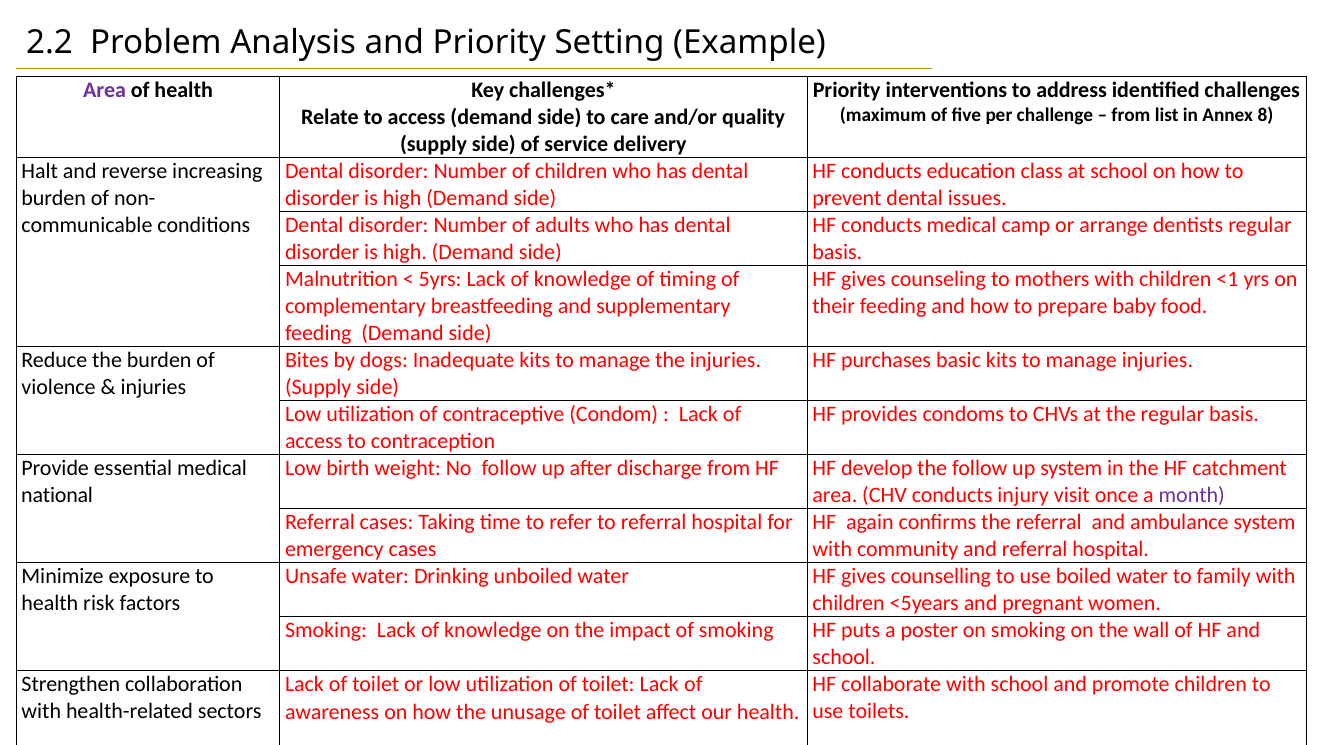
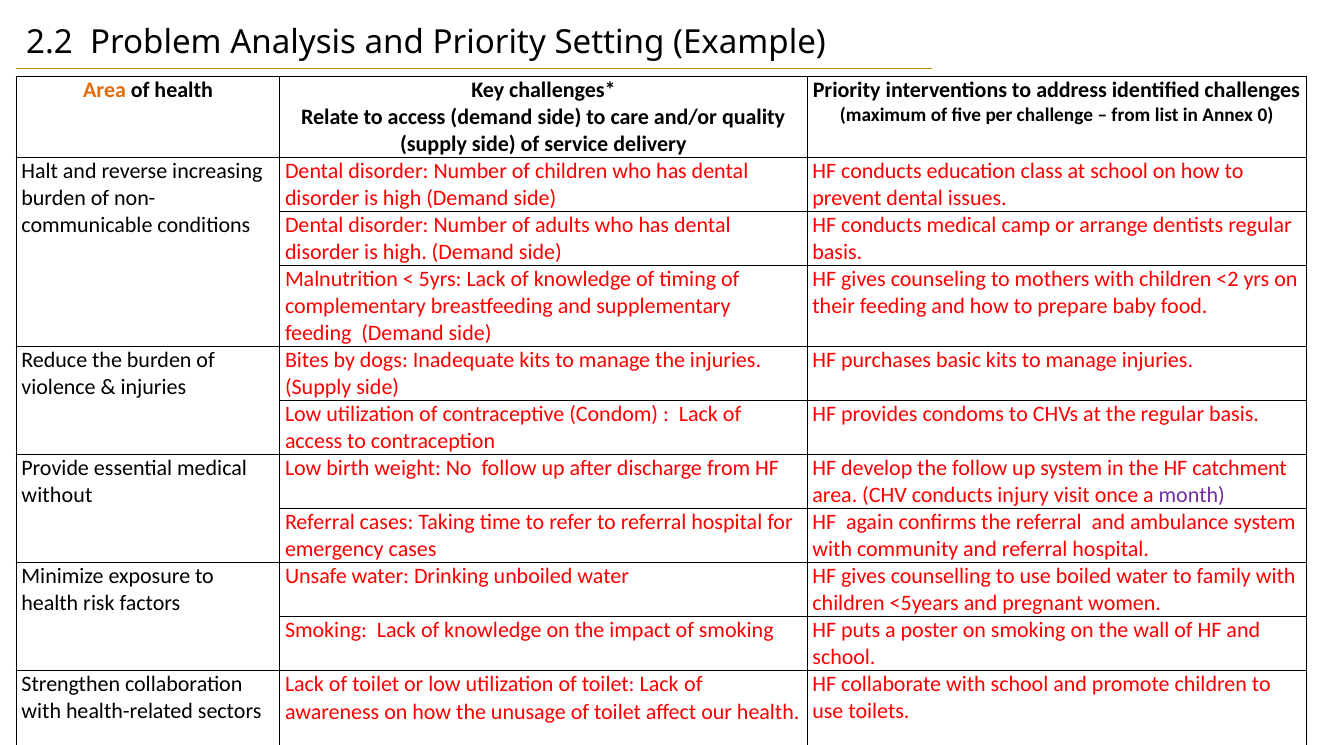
Area at (104, 90) colour: purple -> orange
8: 8 -> 0
<1: <1 -> <2
national: national -> without
